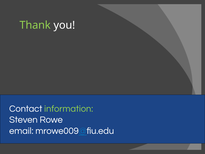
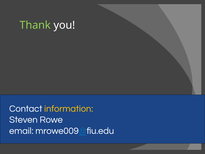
information colour: light green -> yellow
